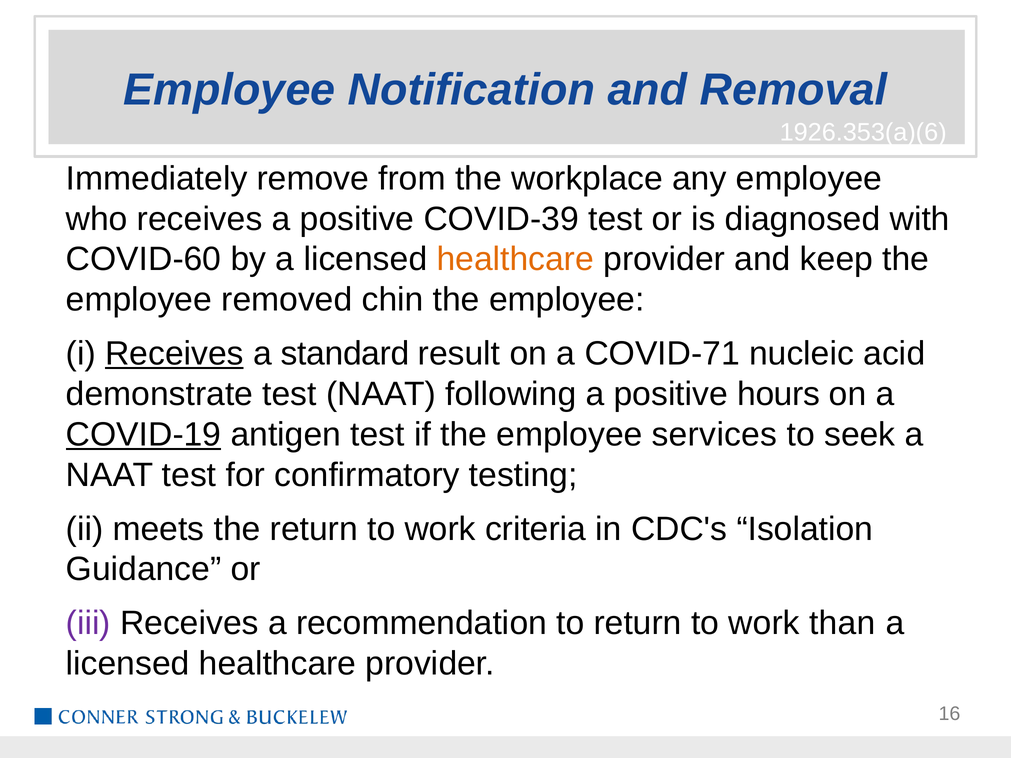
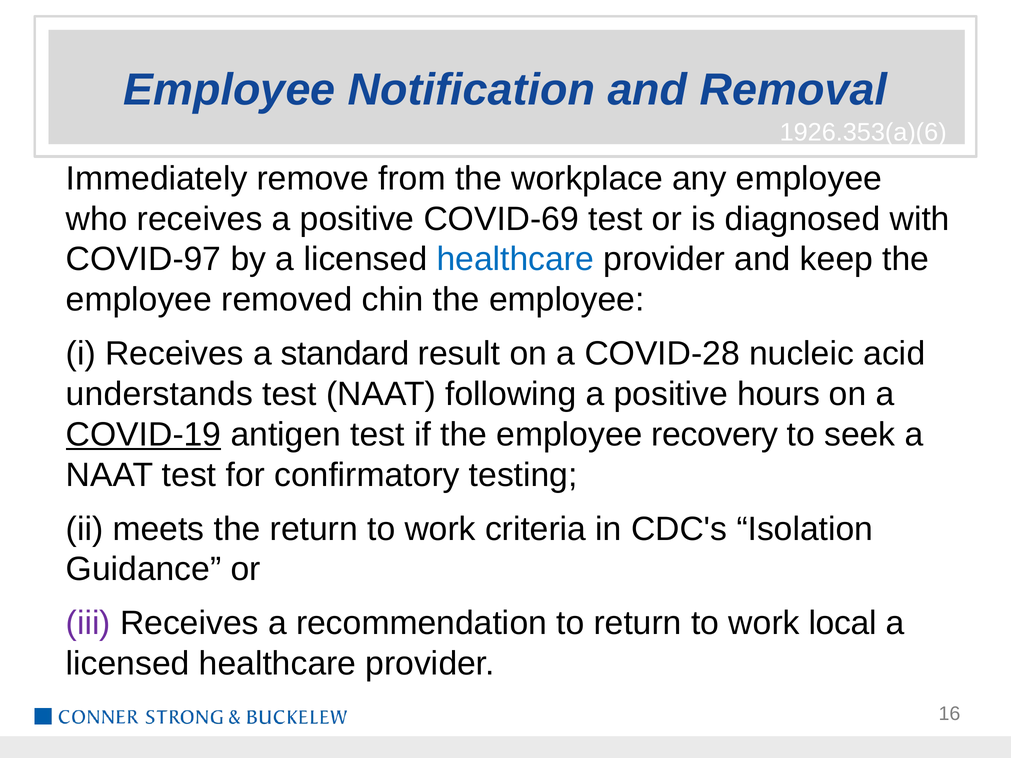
COVID-39: COVID-39 -> COVID-69
COVID-60: COVID-60 -> COVID-97
healthcare at (515, 259) colour: orange -> blue
Receives at (174, 354) underline: present -> none
COVID-71: COVID-71 -> COVID-28
demonstrate: demonstrate -> understands
services: services -> recovery
than: than -> local
